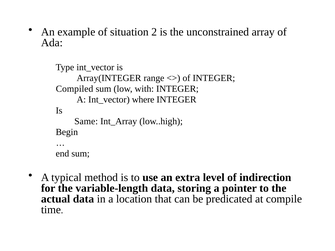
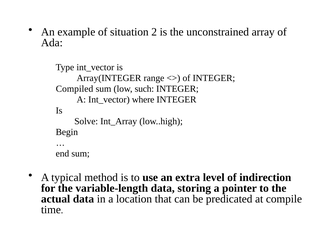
with: with -> such
Same: Same -> Solve
